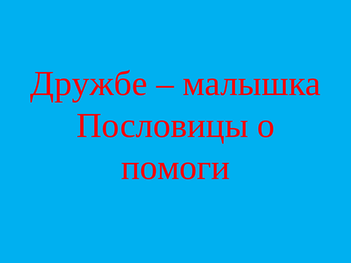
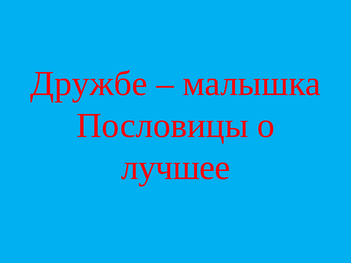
помоги: помоги -> лучшее
